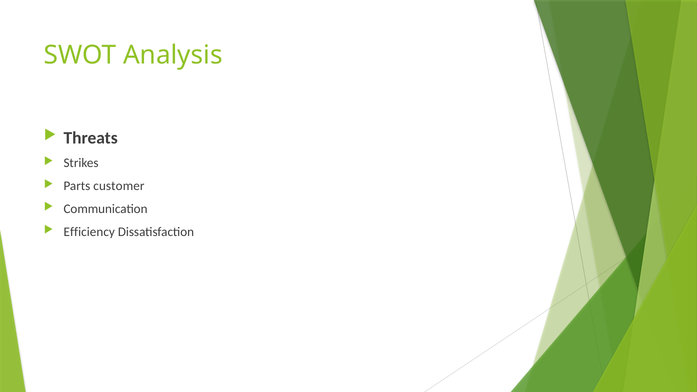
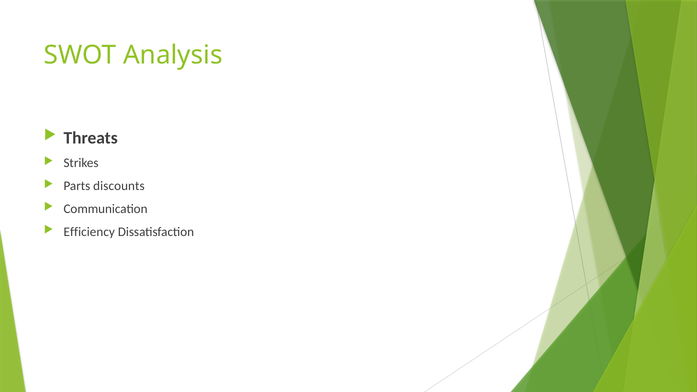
customer: customer -> discounts
